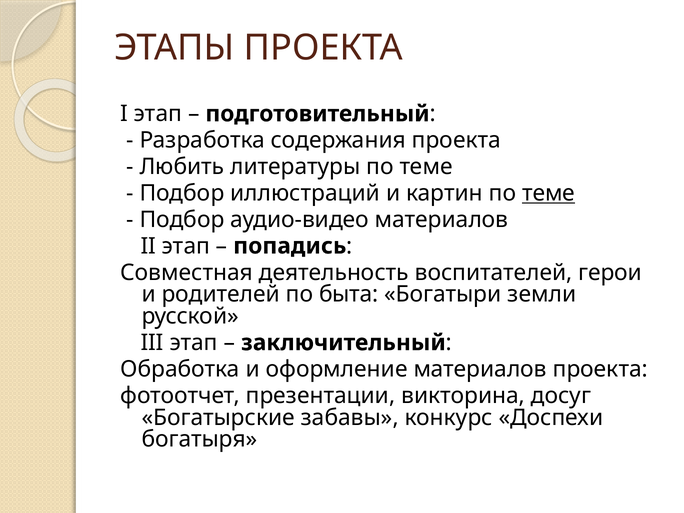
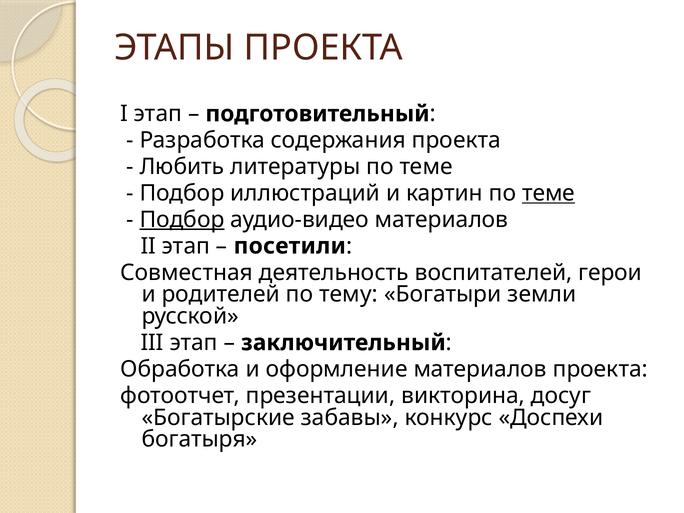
Подбор at (182, 220) underline: none -> present
попадись: попадись -> посетили
быта: быта -> тему
